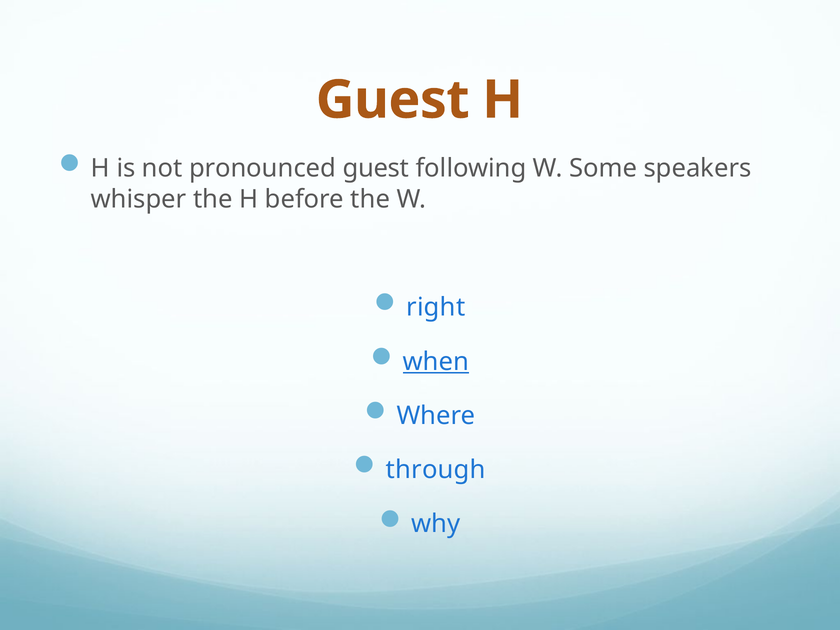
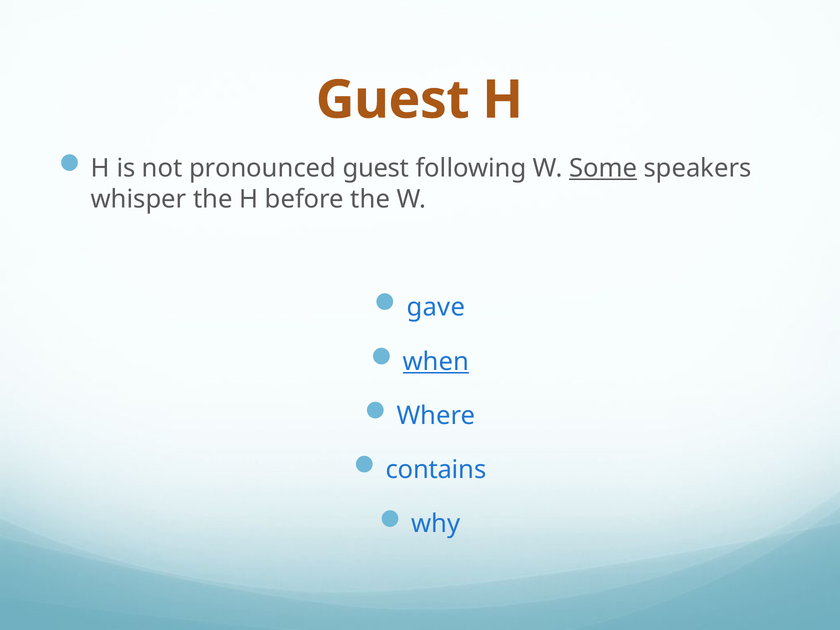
Some underline: none -> present
right: right -> gave
through: through -> contains
